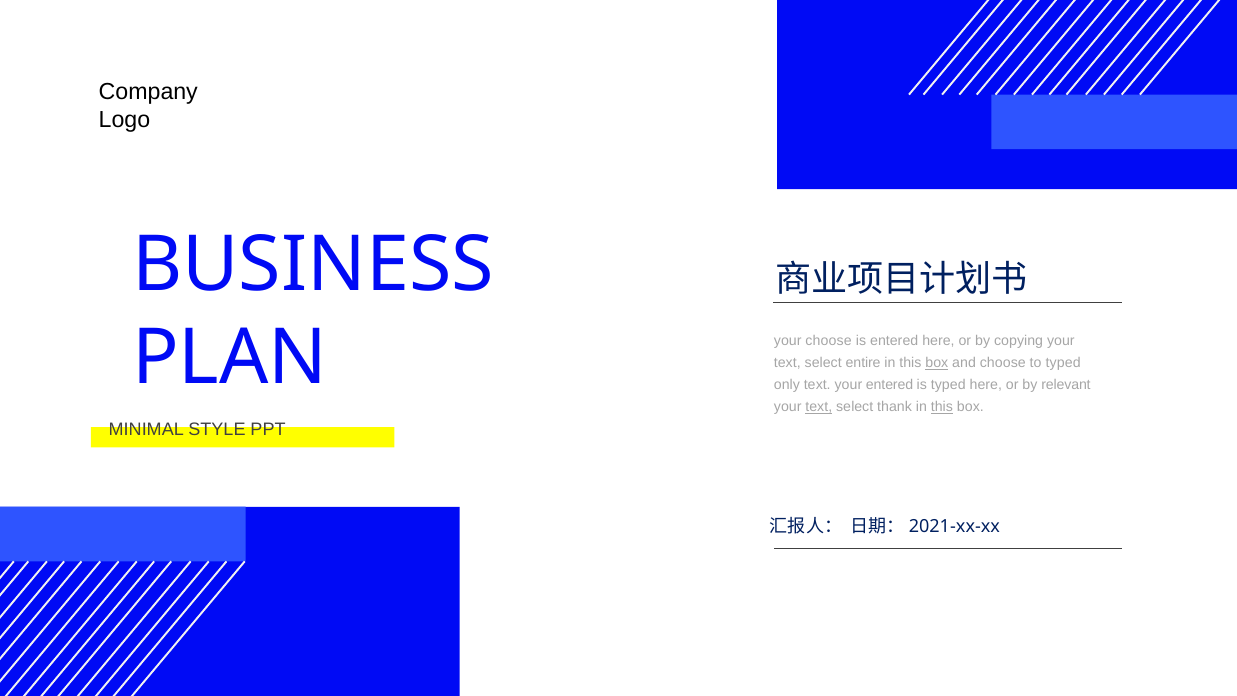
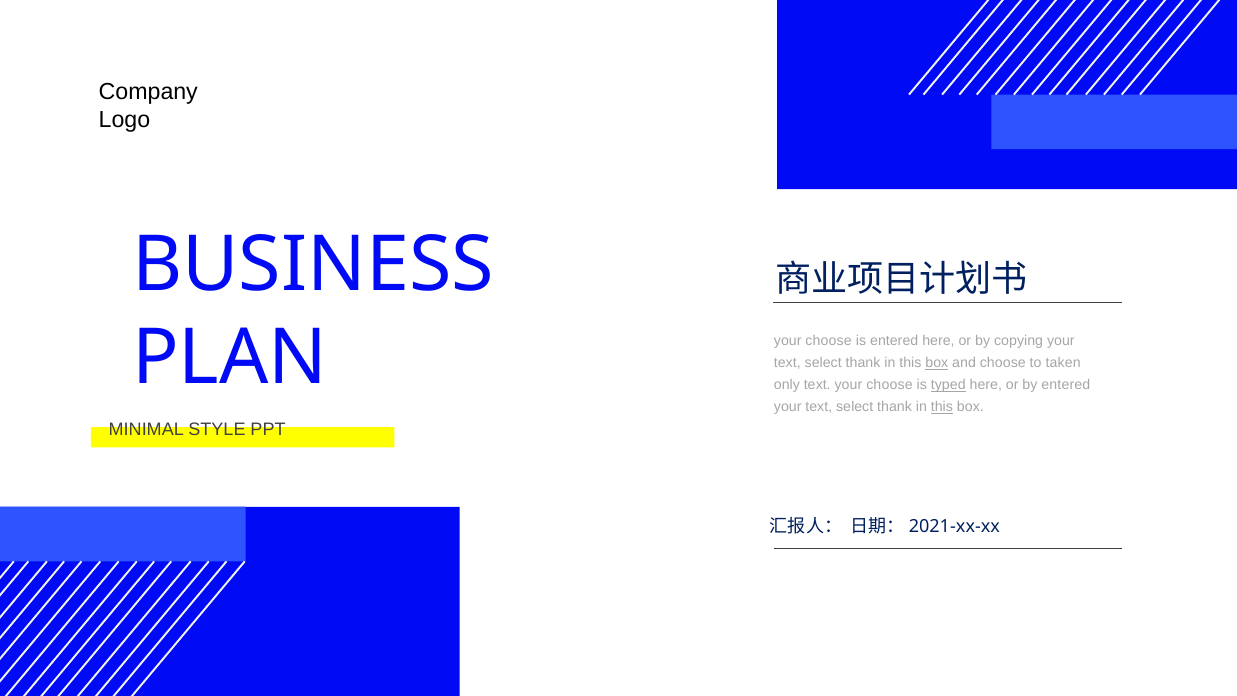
entire at (863, 363): entire -> thank
to typed: typed -> taken
text your entered: entered -> choose
typed at (948, 385) underline: none -> present
by relevant: relevant -> entered
text at (819, 407) underline: present -> none
